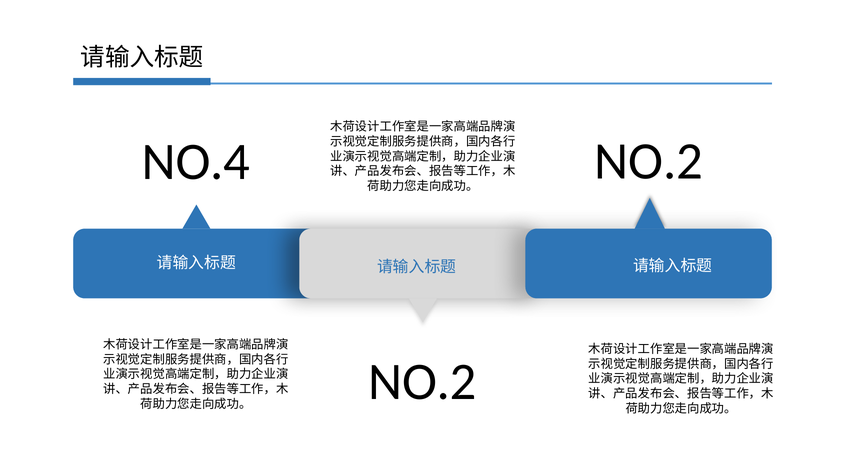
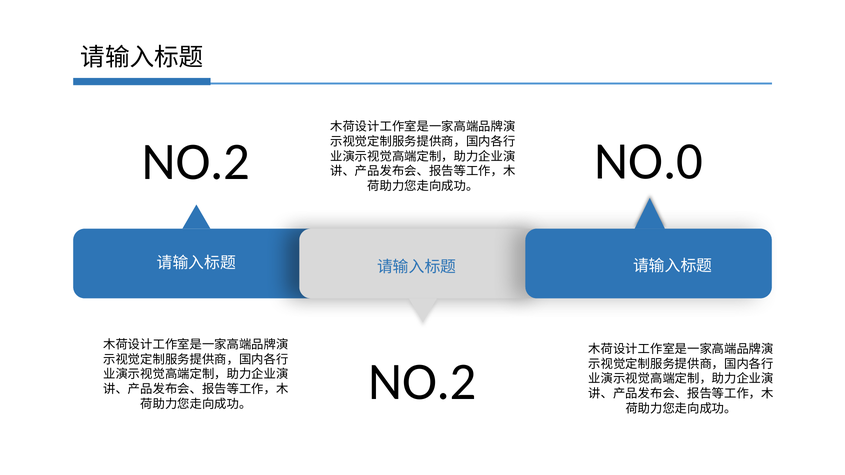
NO.2 at (649, 161): NO.2 -> NO.0
NO.4 at (196, 162): NO.4 -> NO.2
